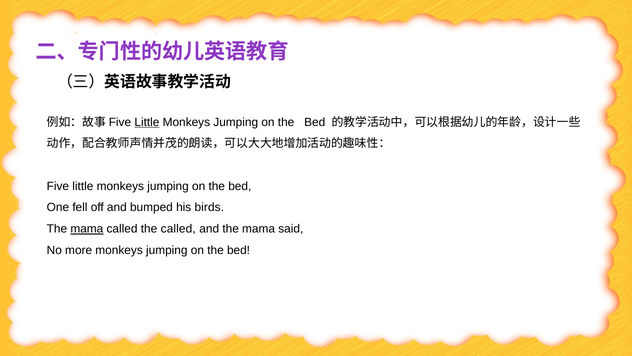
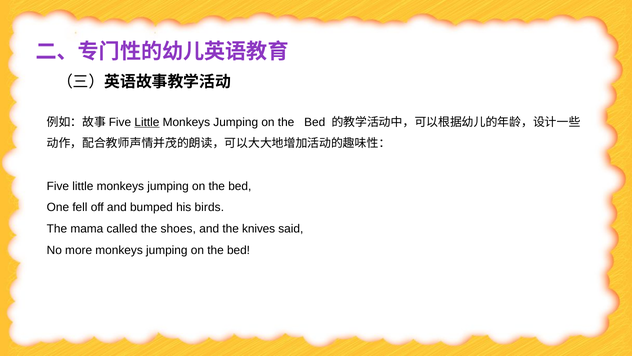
mama at (87, 229) underline: present -> none
the called: called -> shoes
and the mama: mama -> knives
